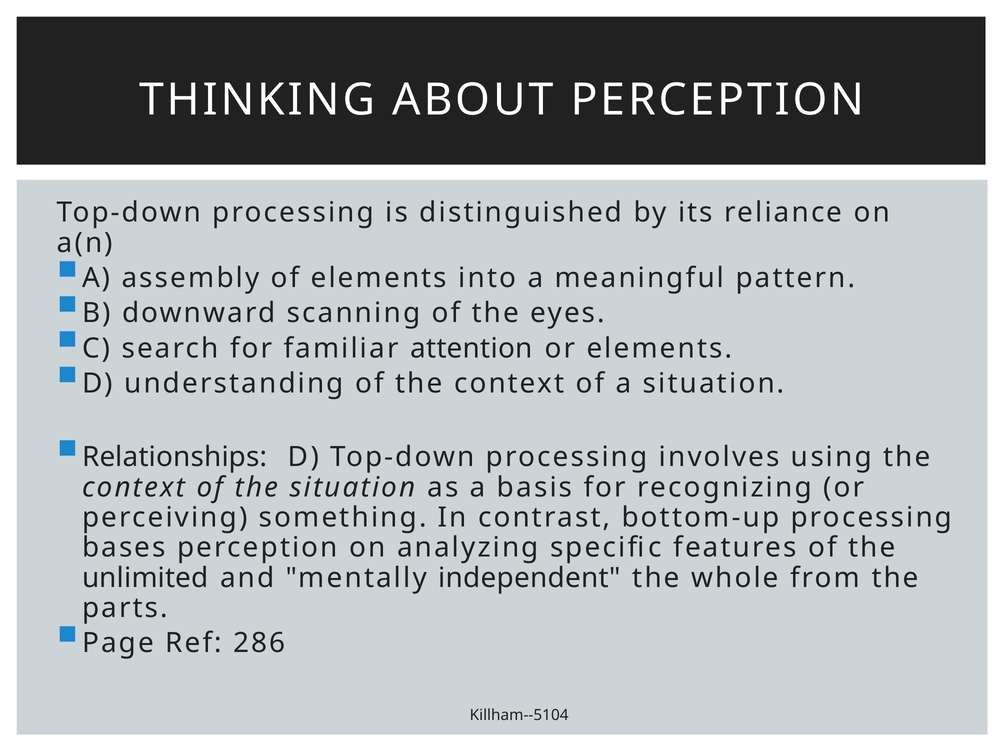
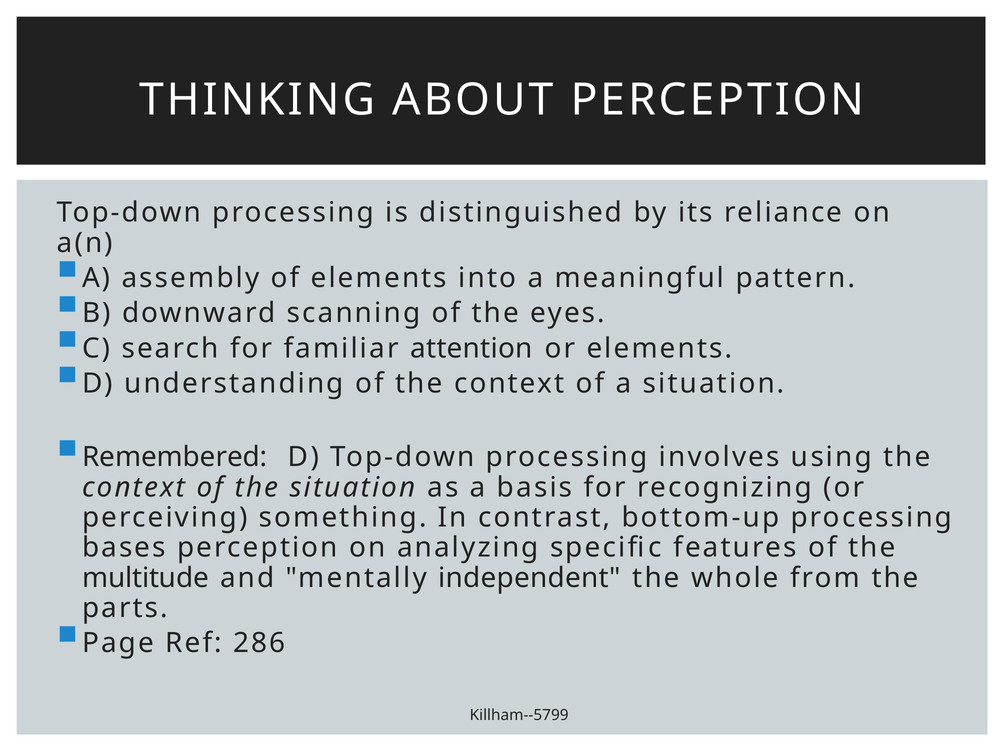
Relationships: Relationships -> Remembered
unlimited: unlimited -> multitude
Killham--5104: Killham--5104 -> Killham--5799
